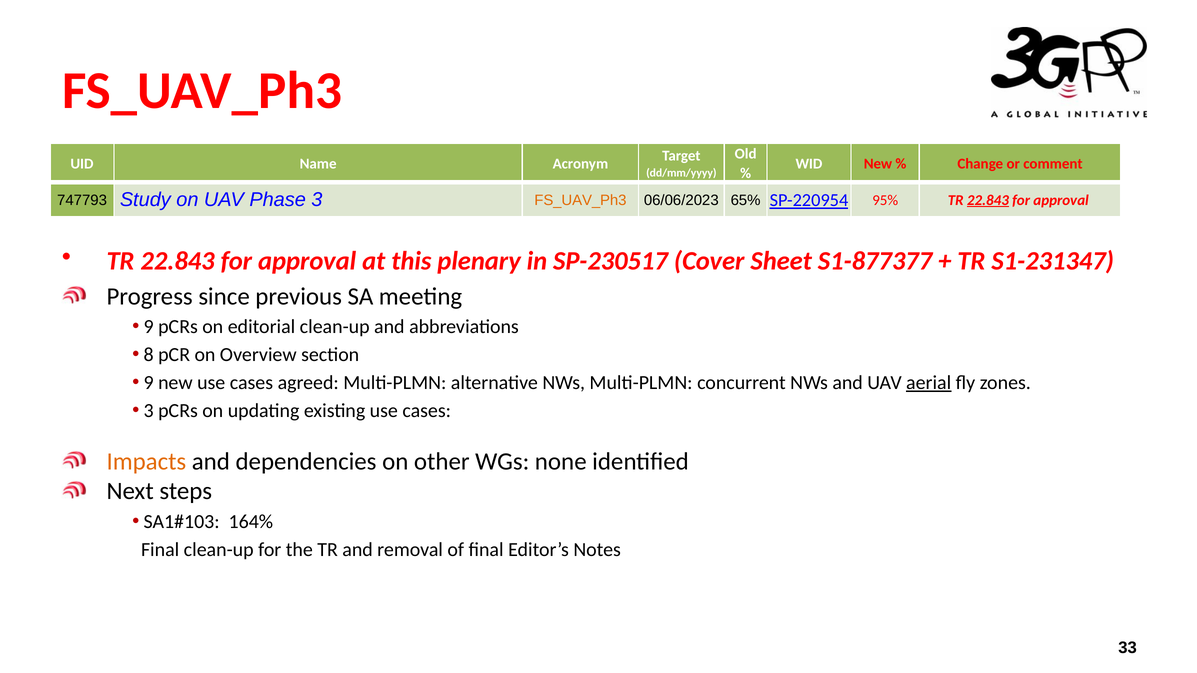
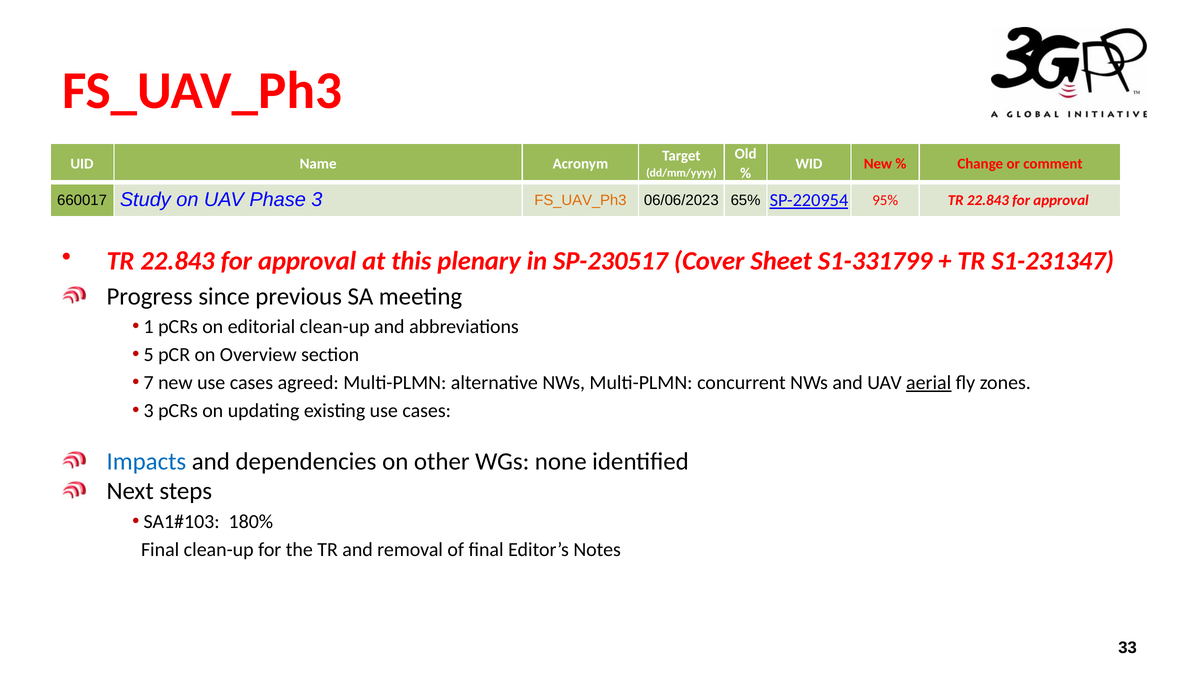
747793: 747793 -> 660017
22.843 at (988, 200) underline: present -> none
S1-877377: S1-877377 -> S1-331799
9 at (149, 327): 9 -> 1
8: 8 -> 5
9 at (149, 383): 9 -> 7
Impacts colour: orange -> blue
164%: 164% -> 180%
